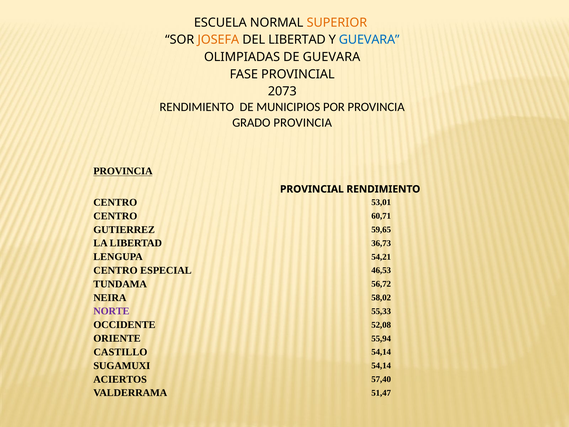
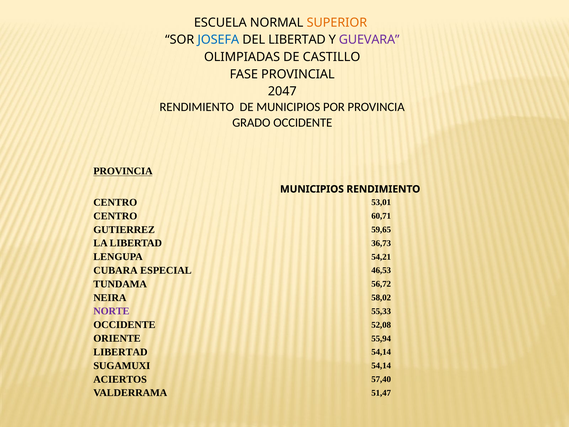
JOSEFA colour: orange -> blue
GUEVARA at (369, 40) colour: blue -> purple
DE GUEVARA: GUEVARA -> CASTILLO
2073: 2073 -> 2047
GRADO PROVINCIA: PROVINCIA -> OCCIDENTE
PROVINCIAL at (312, 189): PROVINCIAL -> MUNICIPIOS
CENTRO at (115, 270): CENTRO -> CUBARA
CASTILLO at (120, 352): CASTILLO -> LIBERTAD
